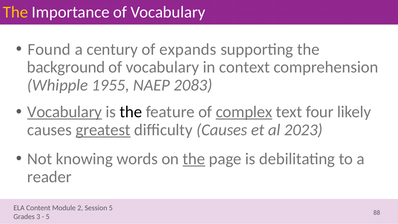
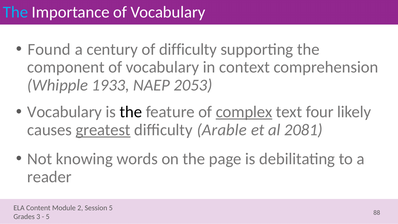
The at (15, 12) colour: yellow -> light blue
of expands: expands -> difficulty
background: background -> component
1955: 1955 -> 1933
2083: 2083 -> 2053
Vocabulary at (65, 112) underline: present -> none
difficulty Causes: Causes -> Arable
2023: 2023 -> 2081
the at (194, 159) underline: present -> none
